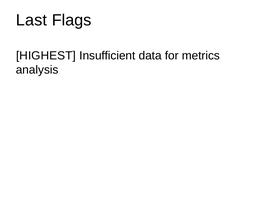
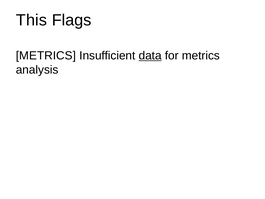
Last: Last -> This
HIGHEST at (46, 56): HIGHEST -> METRICS
data underline: none -> present
